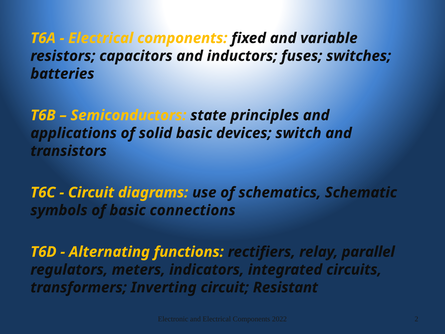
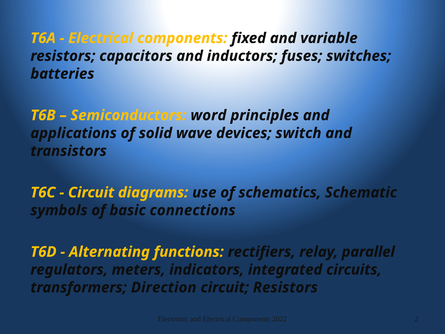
state: state -> word
solid basic: basic -> wave
Inverting: Inverting -> Direction
circuit Resistant: Resistant -> Resistors
